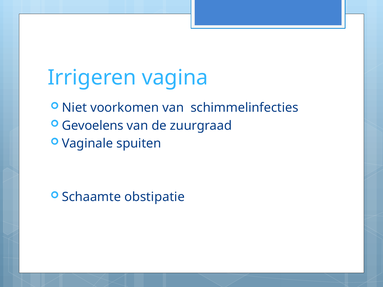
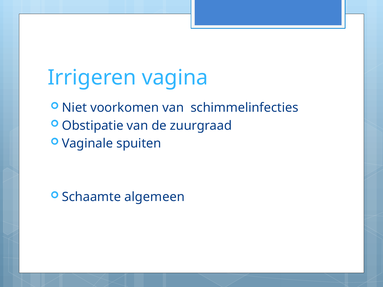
Gevoelens: Gevoelens -> Obstipatie
obstipatie: obstipatie -> algemeen
